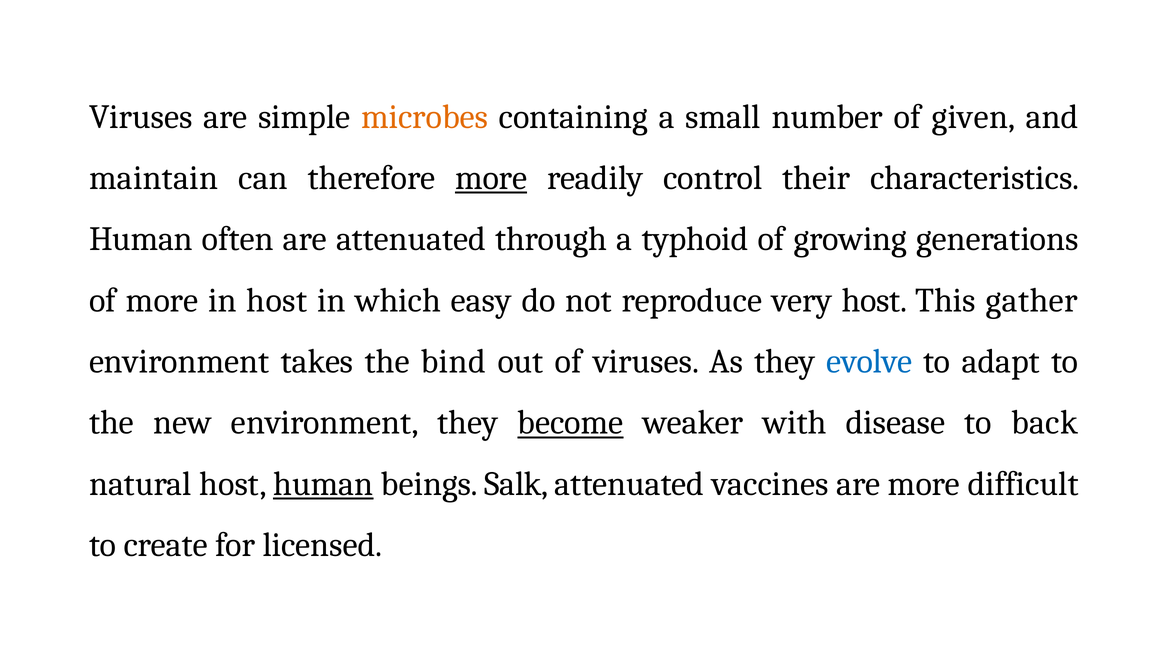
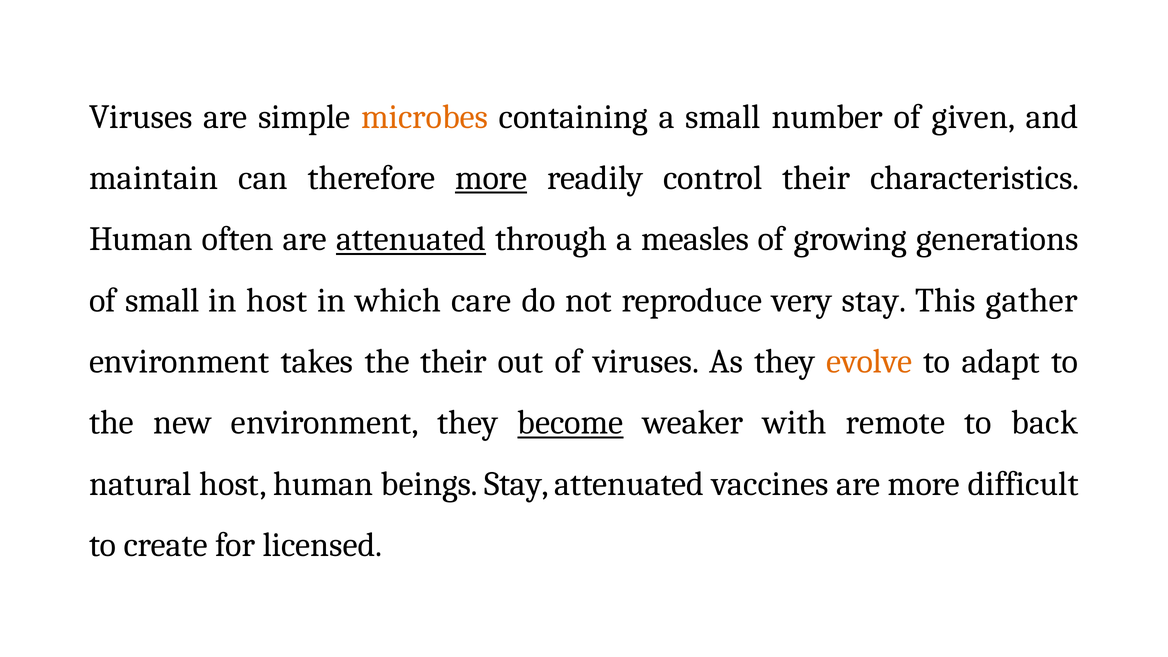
attenuated at (411, 239) underline: none -> present
typhoid: typhoid -> measles
of more: more -> small
easy: easy -> care
very host: host -> stay
the bind: bind -> their
evolve colour: blue -> orange
disease: disease -> remote
human at (323, 484) underline: present -> none
beings Salk: Salk -> Stay
